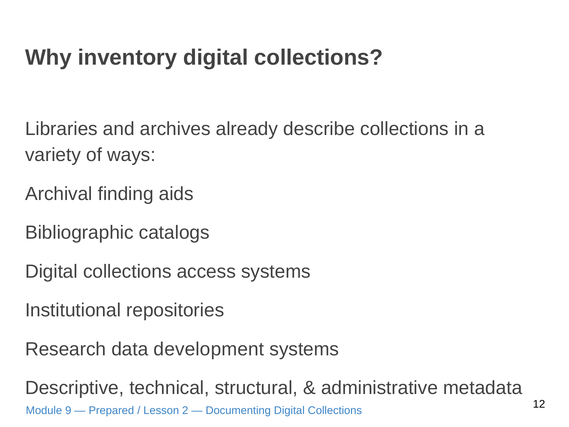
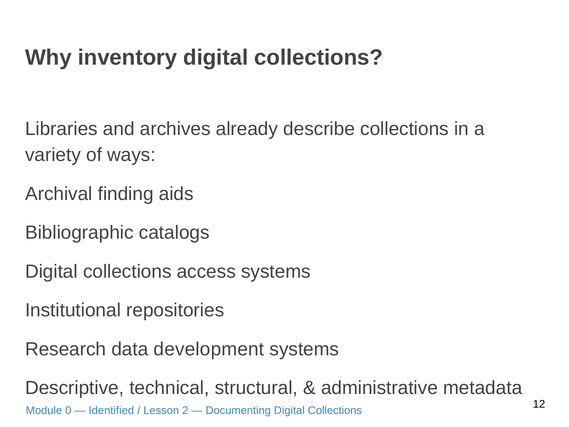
9: 9 -> 0
Prepared: Prepared -> Identified
